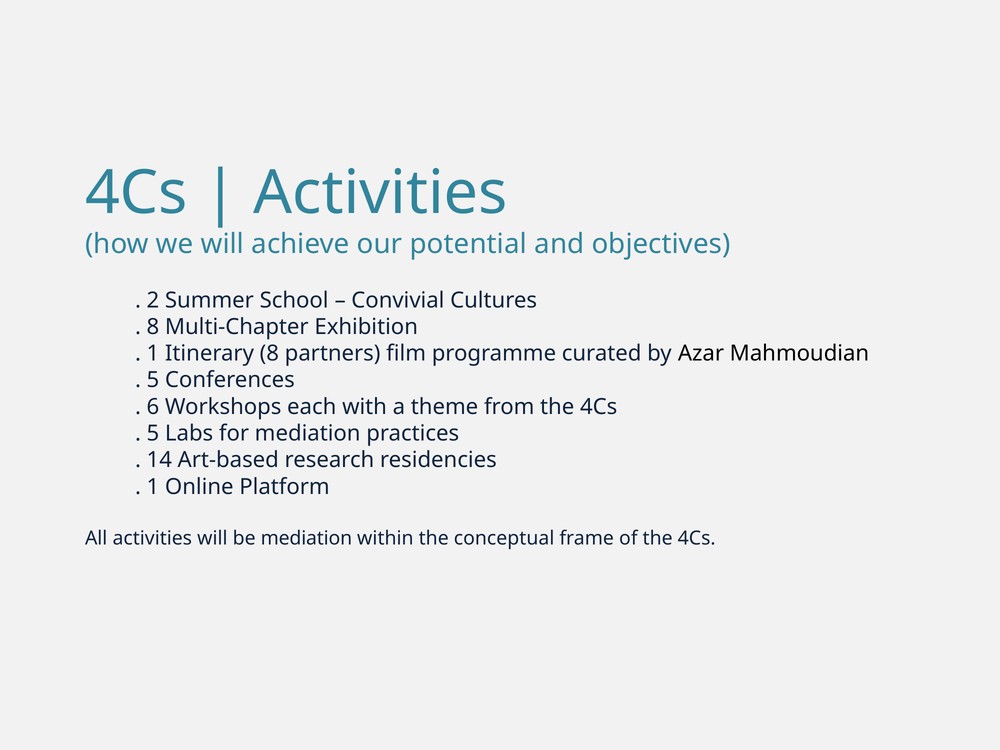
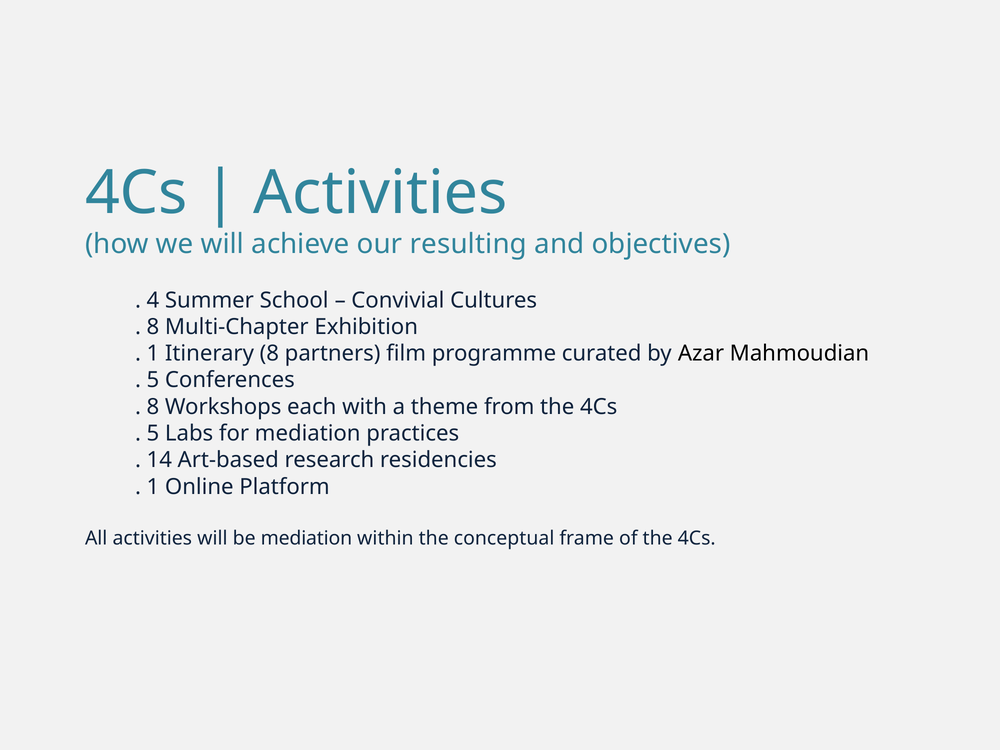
potential: potential -> resulting
2: 2 -> 4
6 at (153, 407): 6 -> 8
